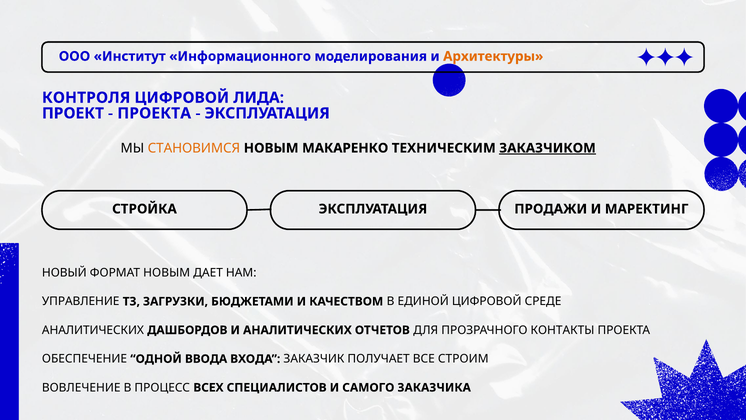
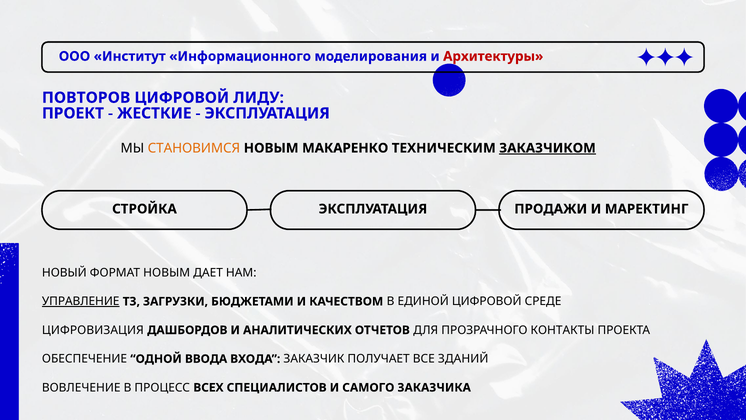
Архитектуры colour: orange -> red
КОНТРОЛЯ: КОНТРОЛЯ -> ПОВТОРОВ
ЛИДА: ЛИДА -> ЛИДУ
ПРОЕКТА at (154, 113): ПРОЕКТА -> ЖЕСТКИЕ
УПРАВЛЕНИЕ underline: none -> present
АНАЛИТИЧЕСКИХ at (93, 330): АНАЛИТИЧЕСКИХ -> ЦИФРОВИЗАЦИЯ
СТРОИМ: СТРОИМ -> ЗДАНИЙ
